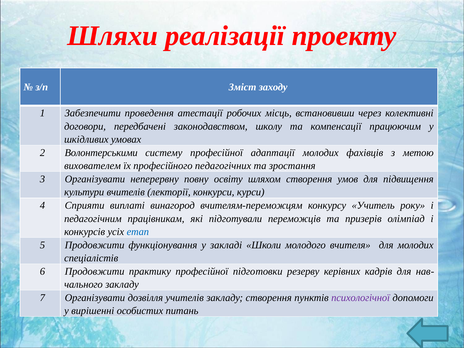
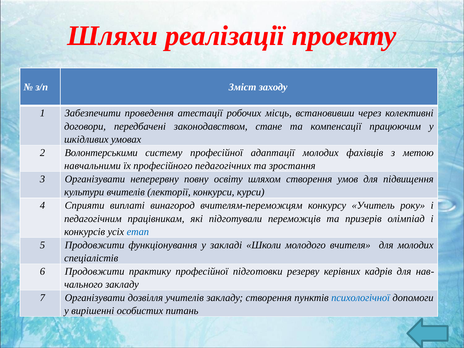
школу: школу -> стане
вихователем: вихователем -> навчальними
психологічної colour: purple -> blue
